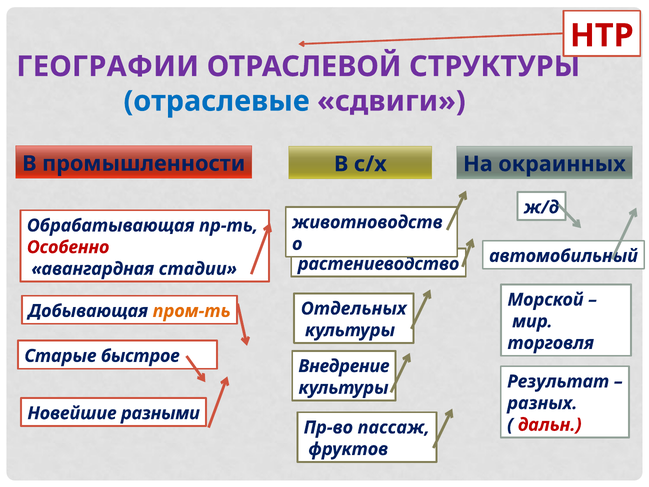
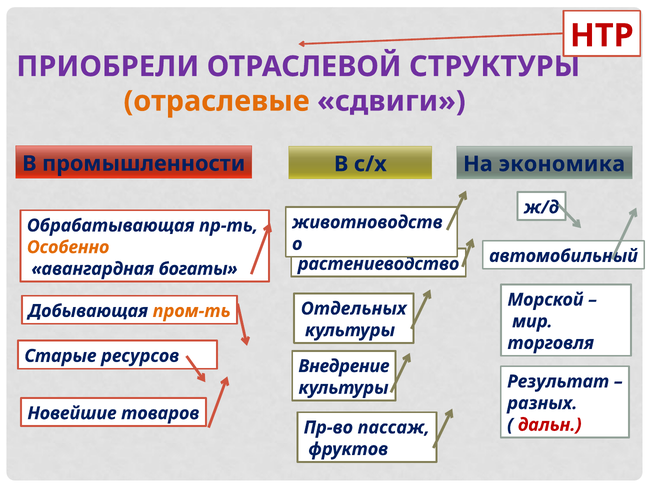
ГЕОГРАФИИ: ГЕОГРАФИИ -> ПРИОБРЕЛИ
отраслевые colour: blue -> orange
окраинных: окраинных -> экономика
Особенно colour: red -> orange
стадии: стадии -> богаты
быстрое: быстрое -> ресурсов
разными: разными -> товаров
